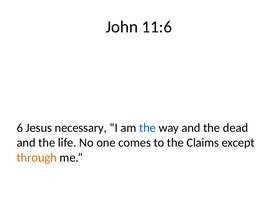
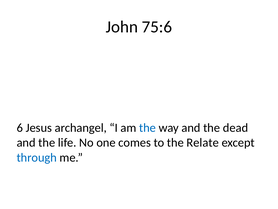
11:6: 11:6 -> 75:6
necessary: necessary -> archangel
Claims: Claims -> Relate
through colour: orange -> blue
